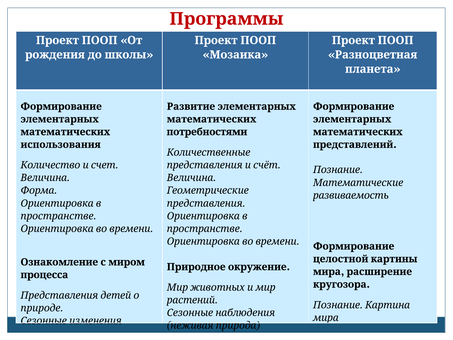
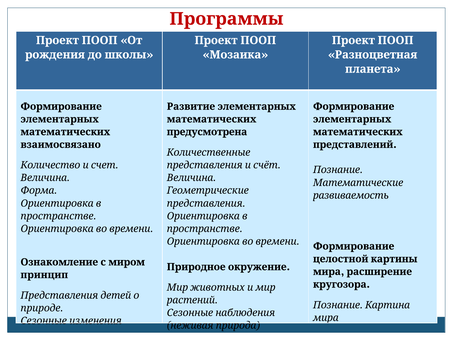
потребностями: потребностями -> предусмотрена
использования: использования -> взаимосвязано
процесса: процесса -> принцип
